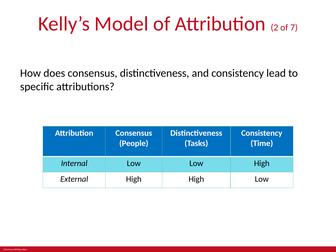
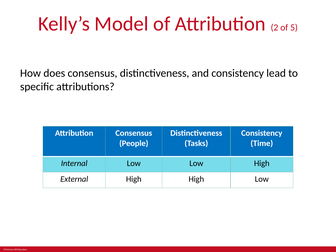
7: 7 -> 5
